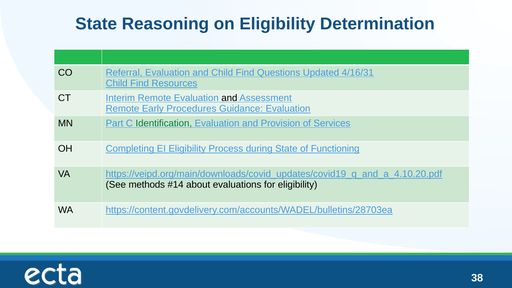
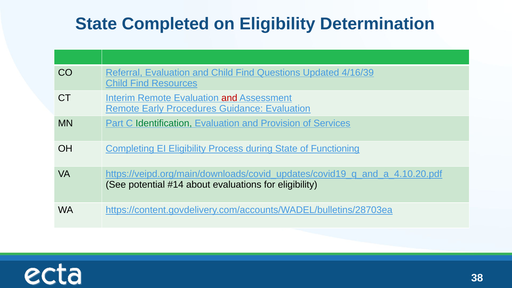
Reasoning: Reasoning -> Completed
4/16/31: 4/16/31 -> 4/16/39
and at (229, 98) colour: black -> red
methods: methods -> potential
